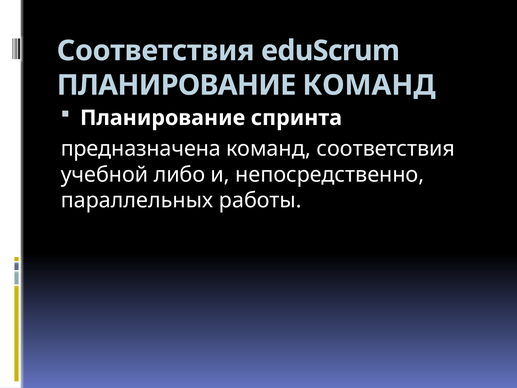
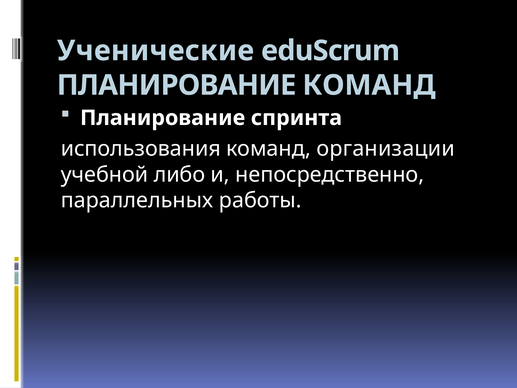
Соответствия at (156, 51): Соответствия -> Ученические
предназначена: предназначена -> использования
команд соответствия: соответствия -> организации
